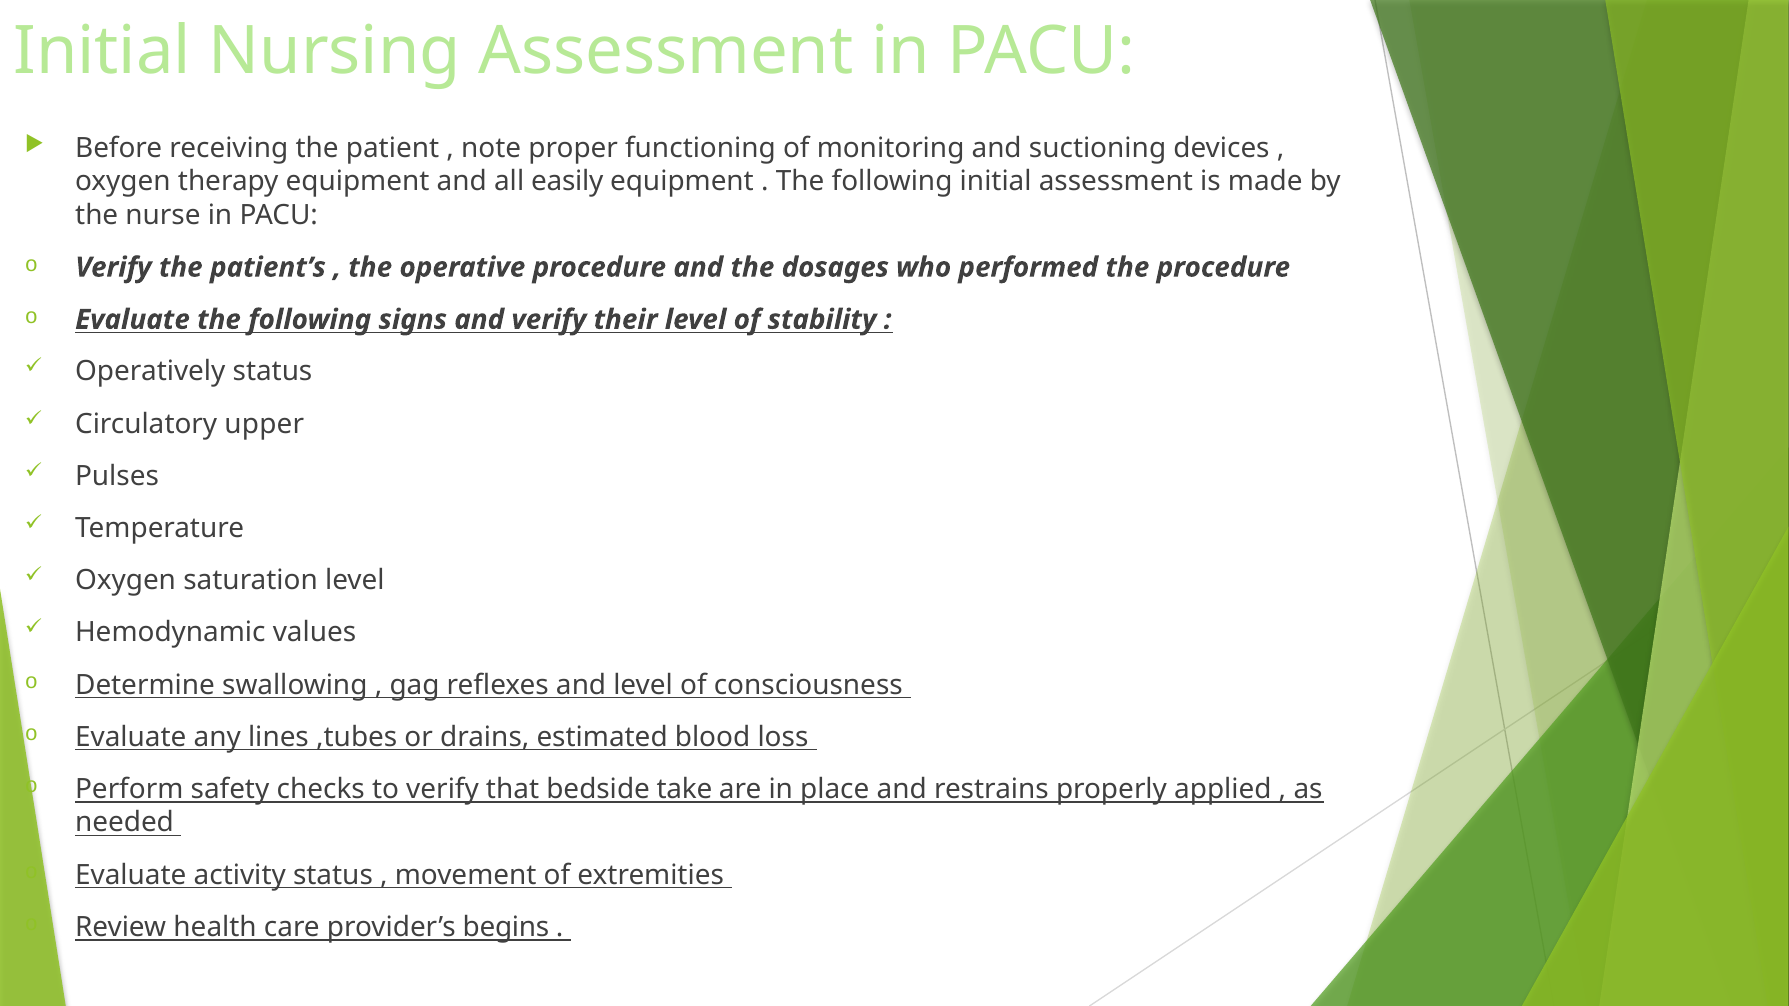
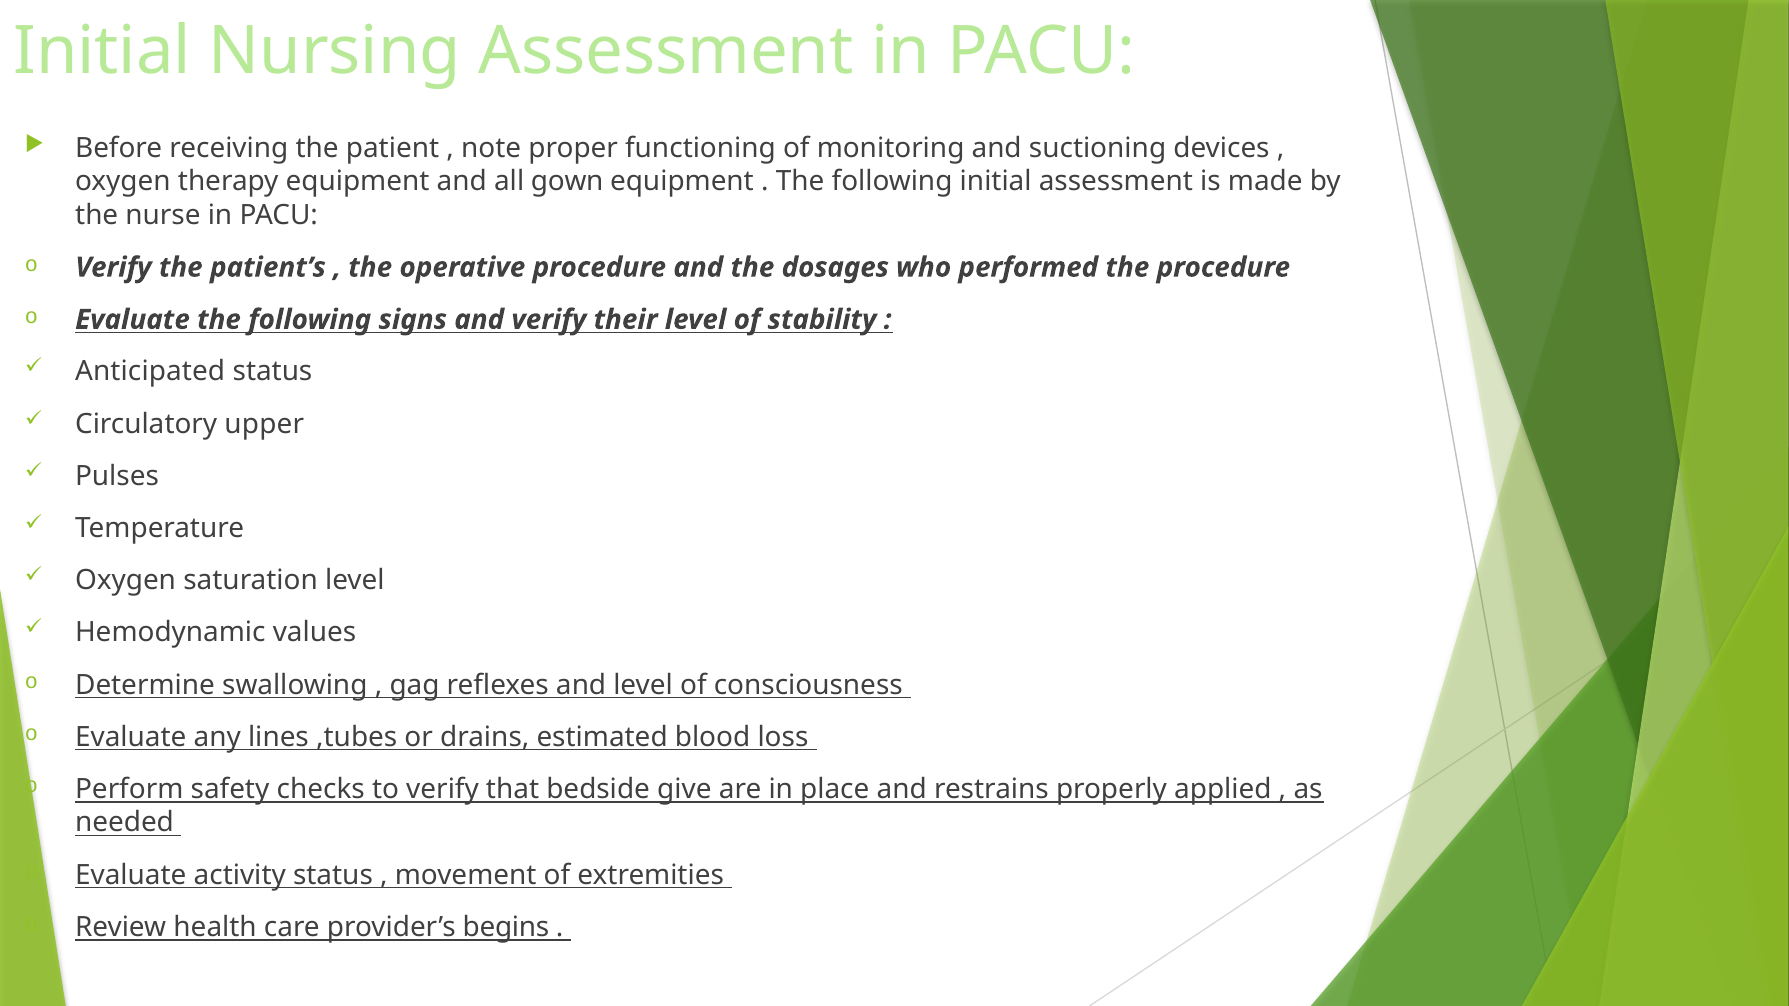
easily: easily -> gown
Operatively: Operatively -> Anticipated
take: take -> give
